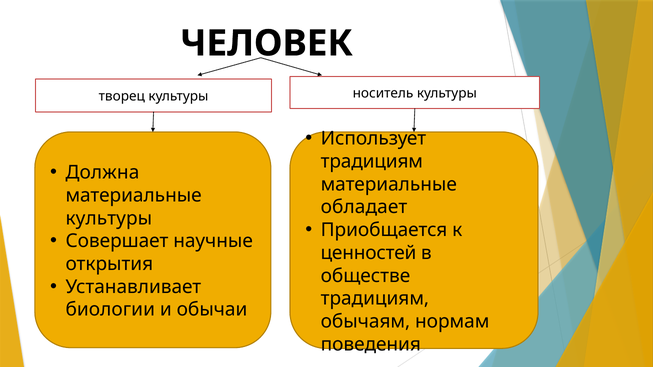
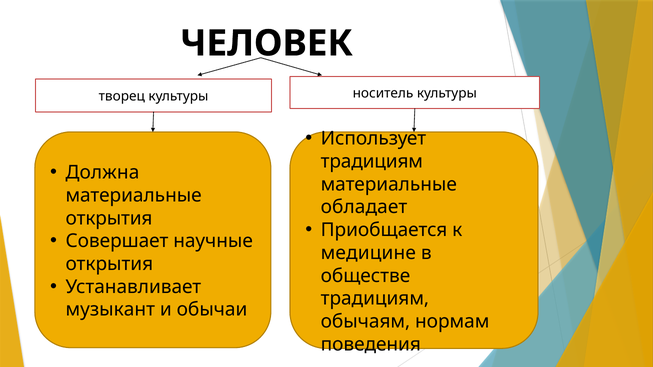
культуры at (109, 218): культуры -> открытия
ценностей: ценностей -> медицине
биологии: биологии -> музыкант
